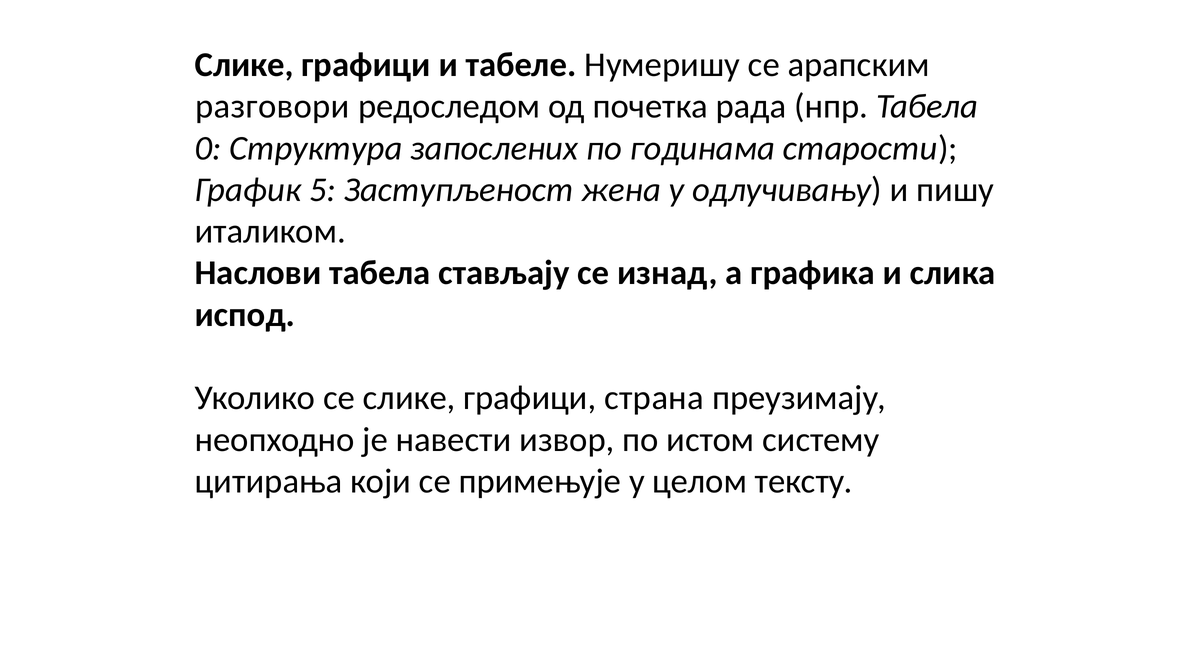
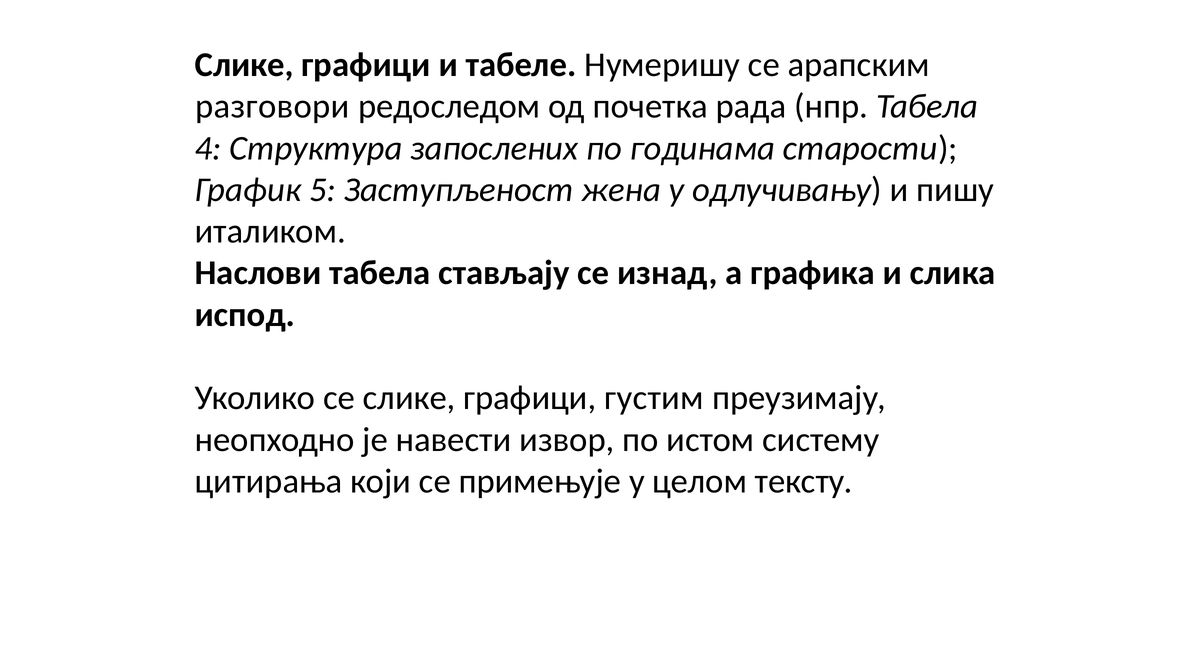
0: 0 -> 4
страна: страна -> густим
